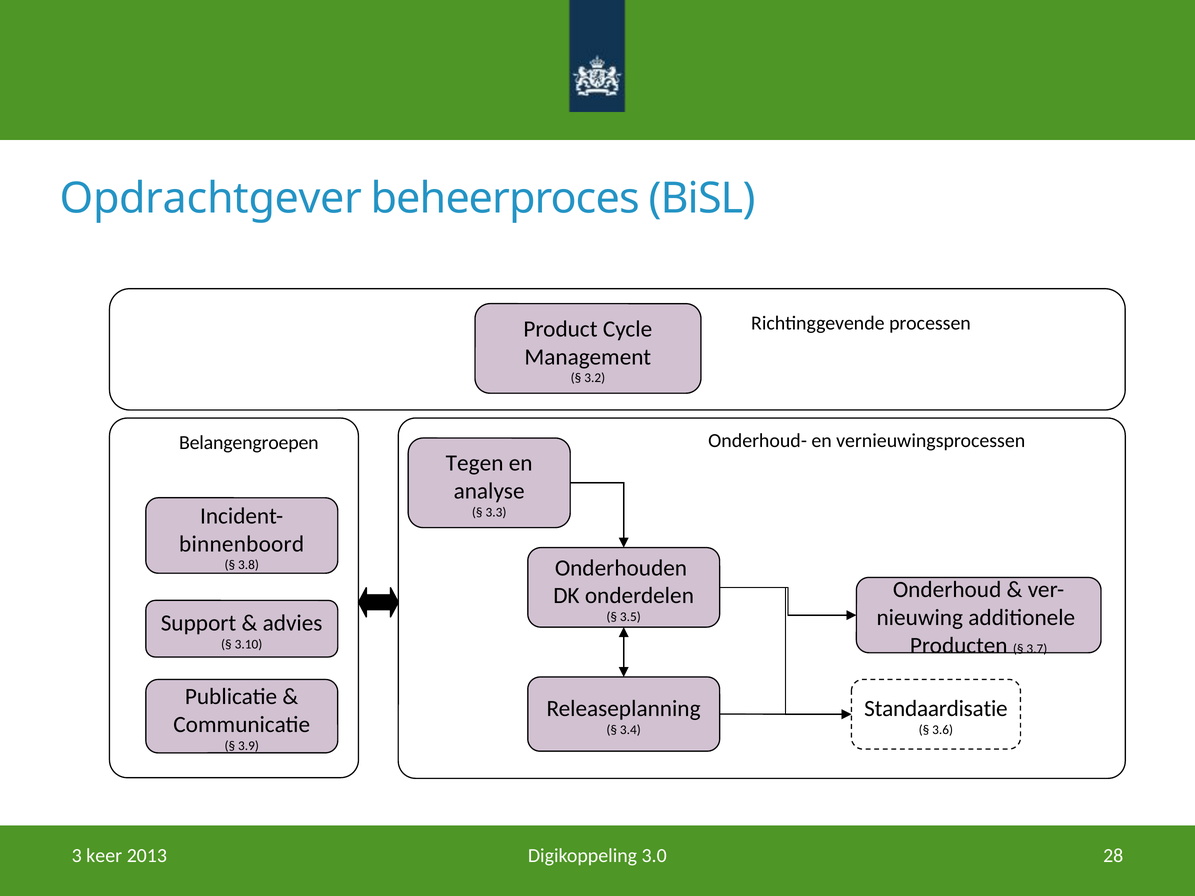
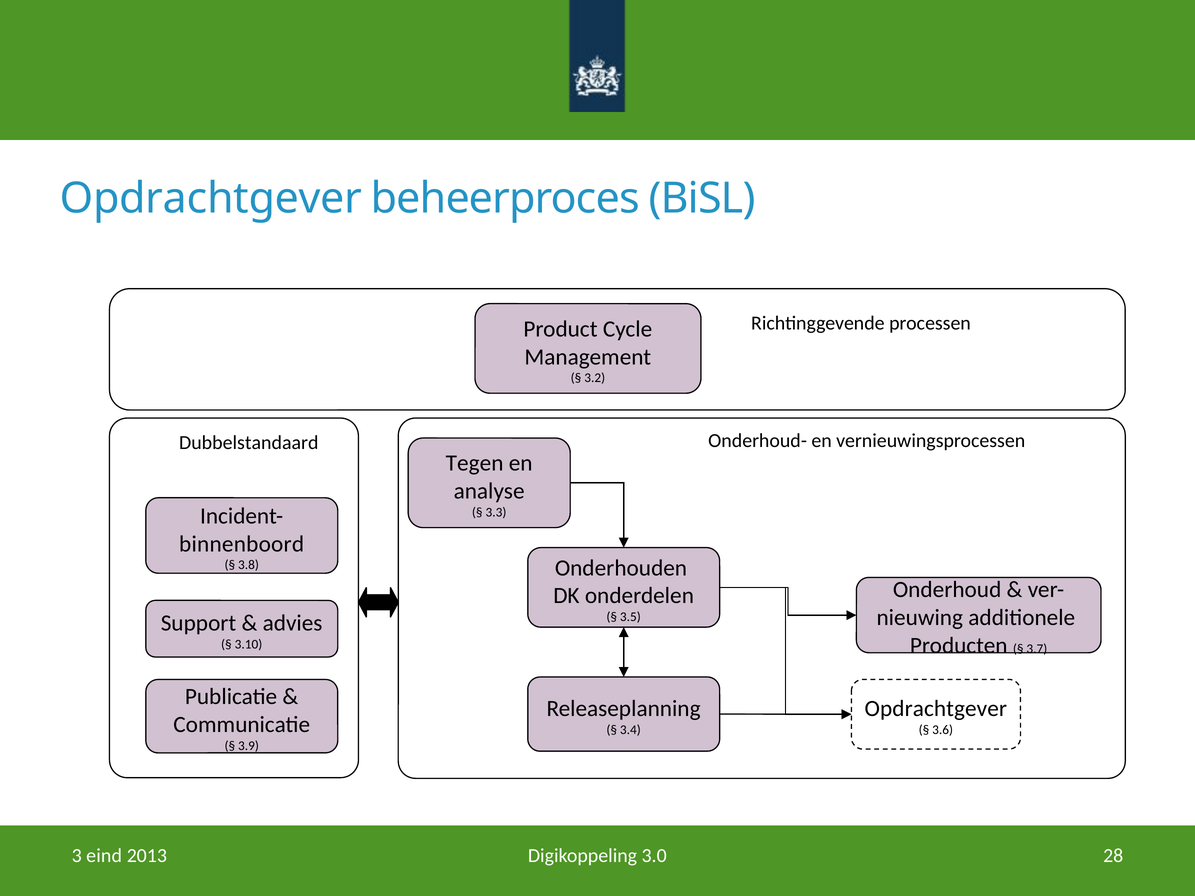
Belangengroepen: Belangengroepen -> Dubbelstandaard
Standaardisatie at (936, 709): Standaardisatie -> Opdrachtgever
keer: keer -> eind
